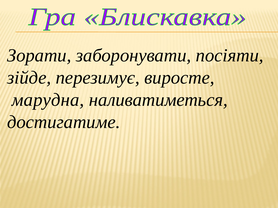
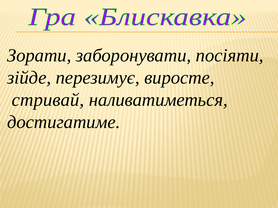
марудна: марудна -> стривай
